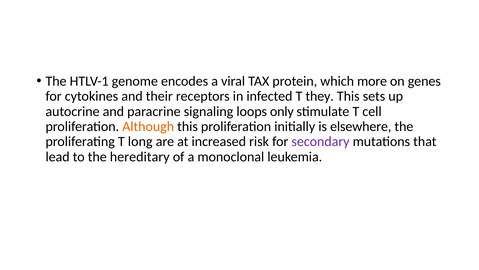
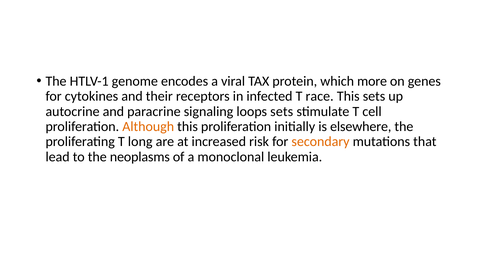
they: they -> race
loops only: only -> sets
secondary colour: purple -> orange
hereditary: hereditary -> neoplasms
